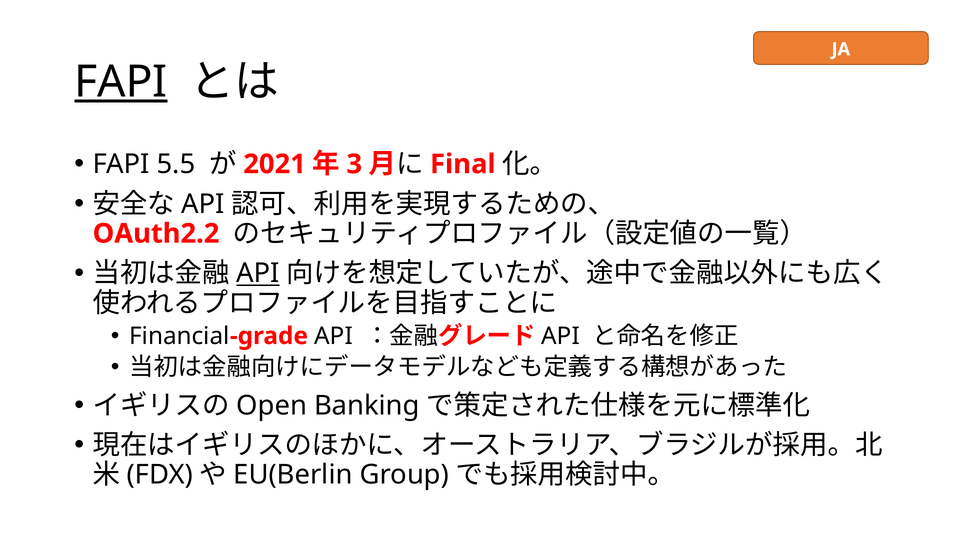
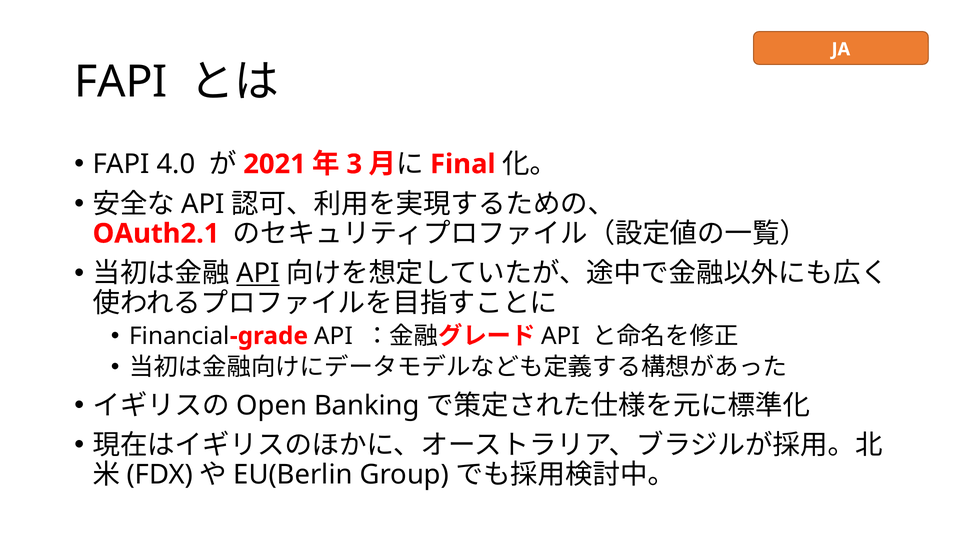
FAPI at (121, 82) underline: present -> none
5.5: 5.5 -> 4.0
OAuth2.2: OAuth2.2 -> OAuth2.1
